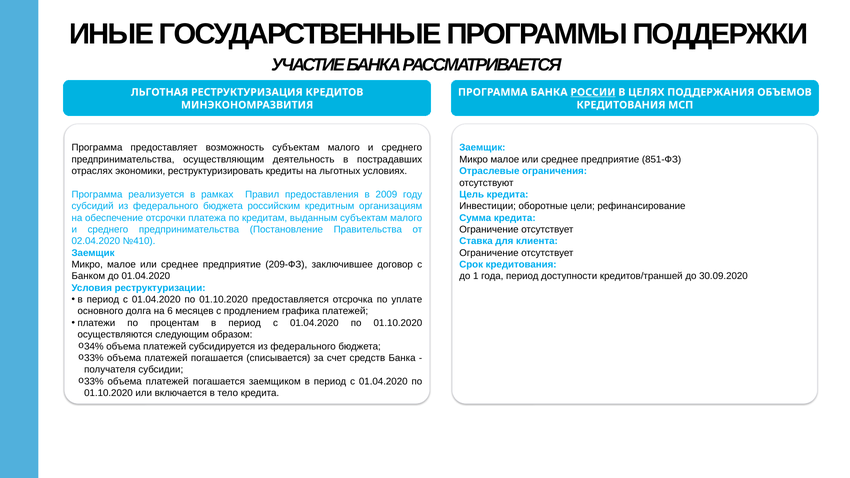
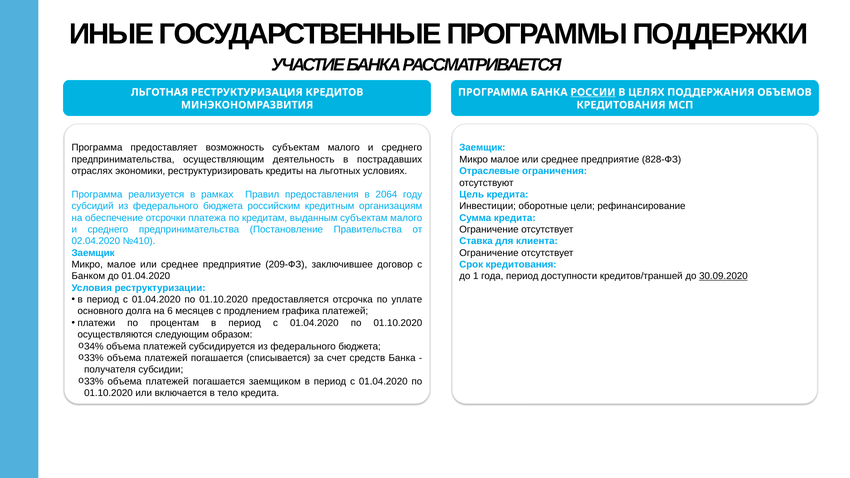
851-ФЗ: 851-ФЗ -> 828-ФЗ
2009: 2009 -> 2064
30.09.2020 underline: none -> present
